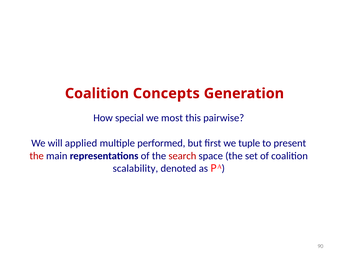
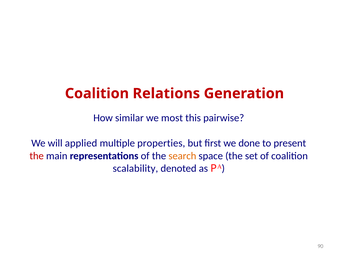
Concepts: Concepts -> Relations
special: special -> similar
performed: performed -> properties
tuple: tuple -> done
search colour: red -> orange
